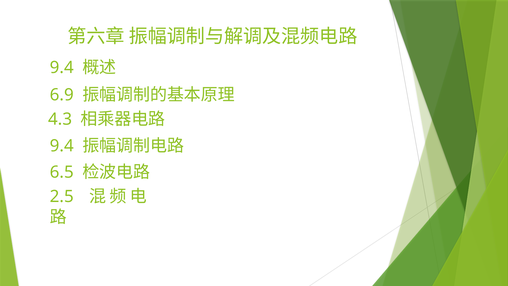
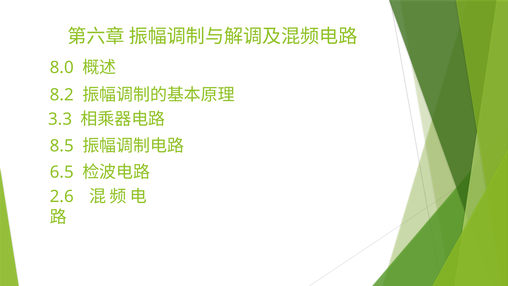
9.4 at (62, 68): 9.4 -> 8.0
6.9: 6.9 -> 8.2
4.3: 4.3 -> 3.3
9.4 at (62, 146): 9.4 -> 8.5
2.5: 2.5 -> 2.6
